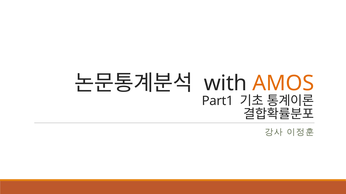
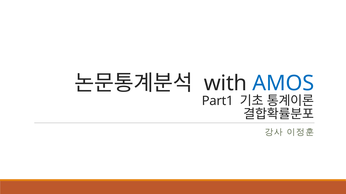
AMOS colour: orange -> blue
